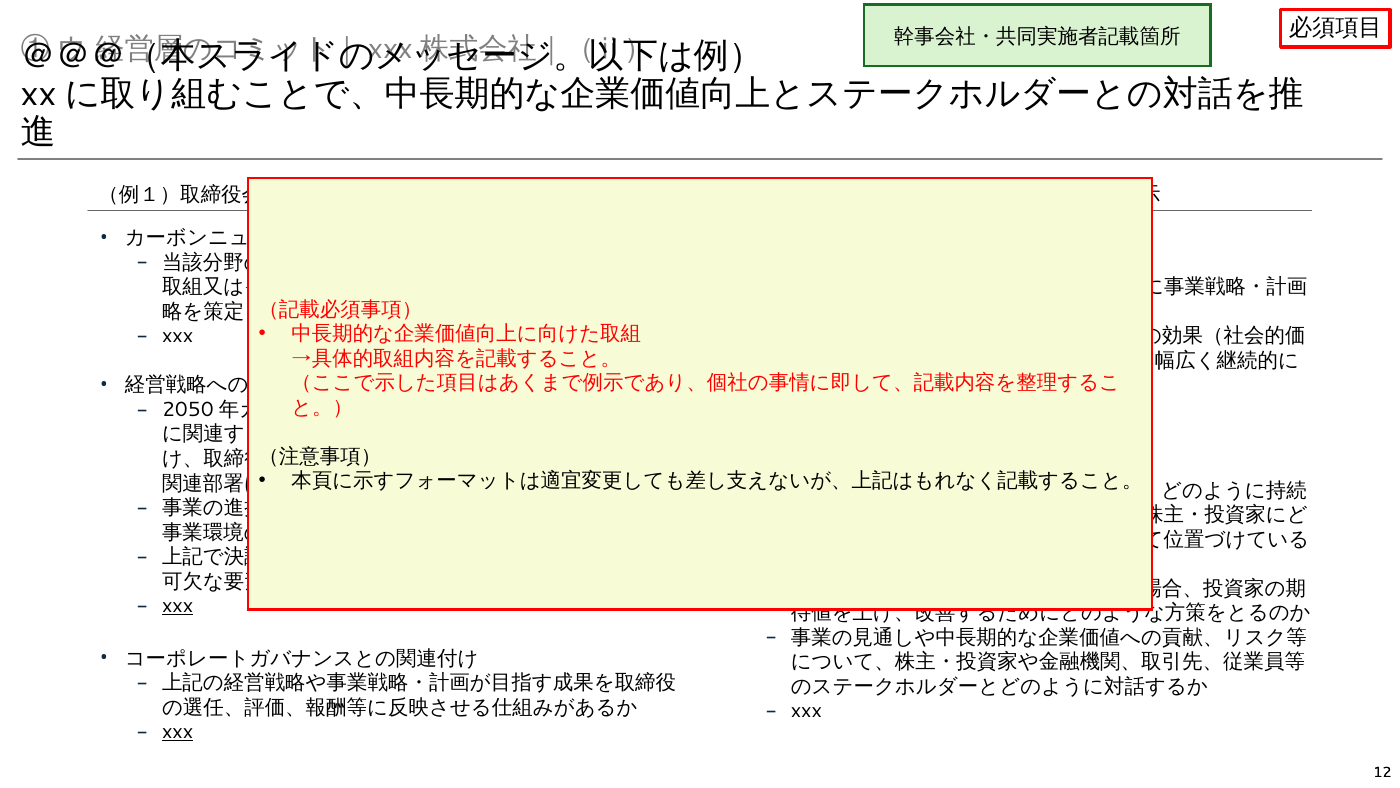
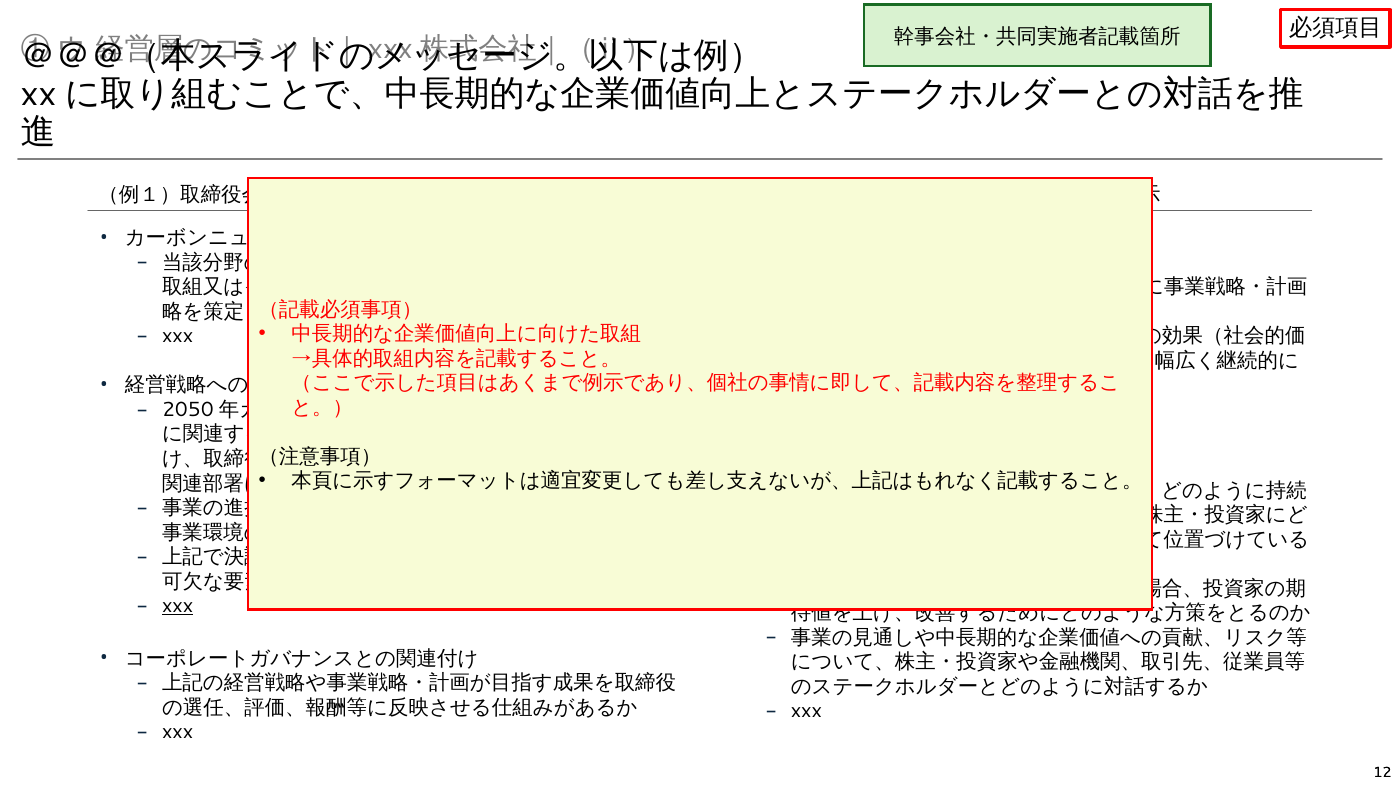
xxx at (178, 732) underline: present -> none
